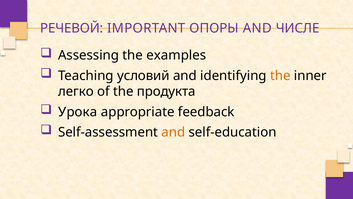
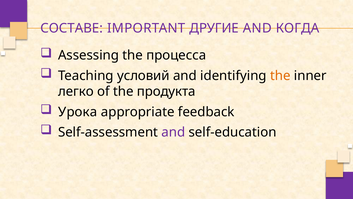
РЕЧЕВОЙ: РЕЧЕВОЙ -> СОСТАВЕ
ОПОРЫ: ОПОРЫ -> ДРУГИЕ
ЧИСЛЕ: ЧИСЛЕ -> КОГДА
examples: examples -> процесса
and at (173, 132) colour: orange -> purple
